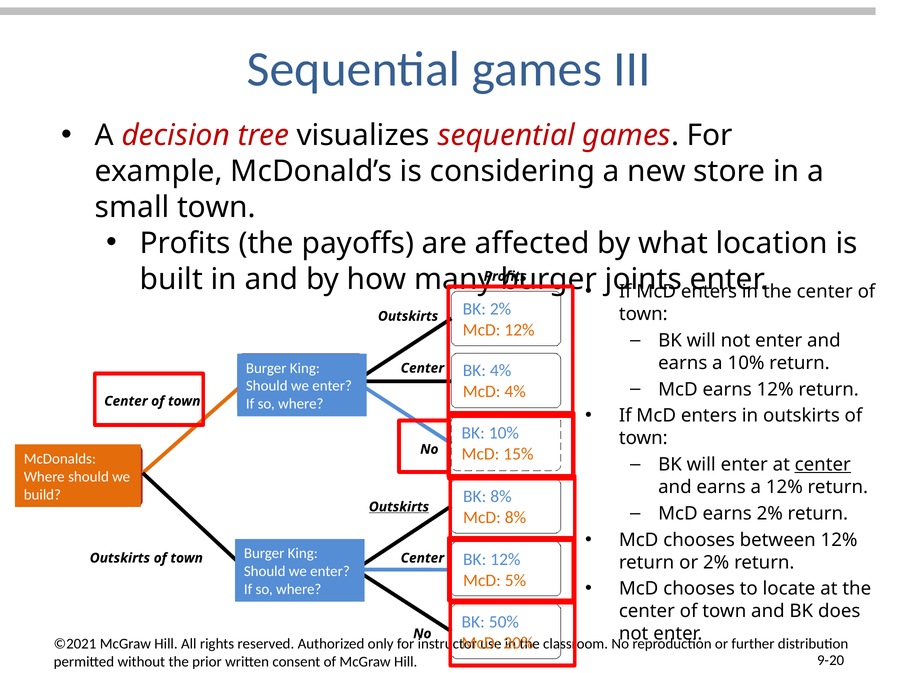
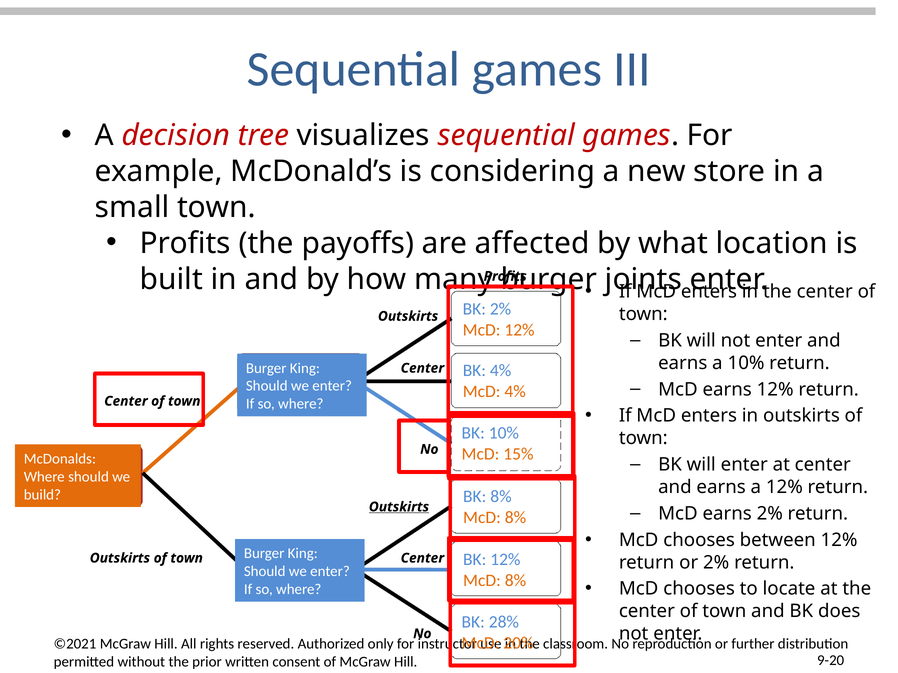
center at (823, 465) underline: present -> none
5% at (515, 581): 5% -> 8%
50%: 50% -> 28%
